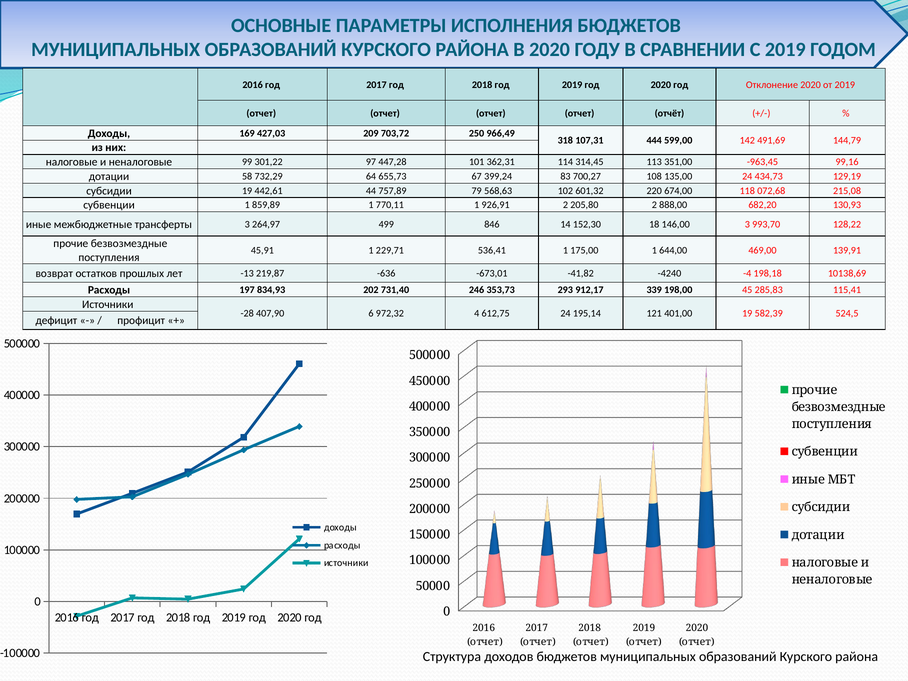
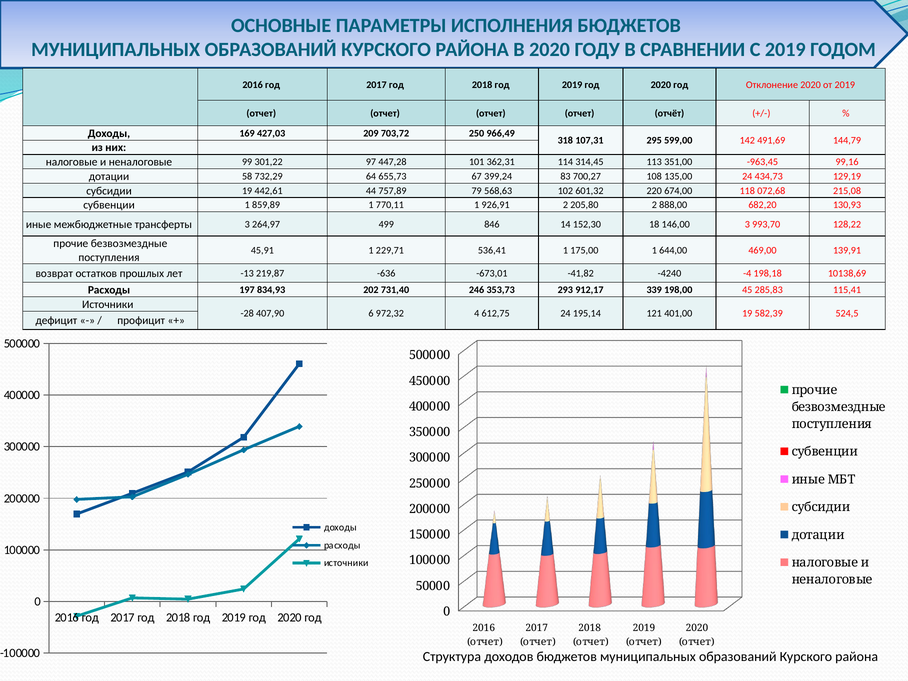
444: 444 -> 295
